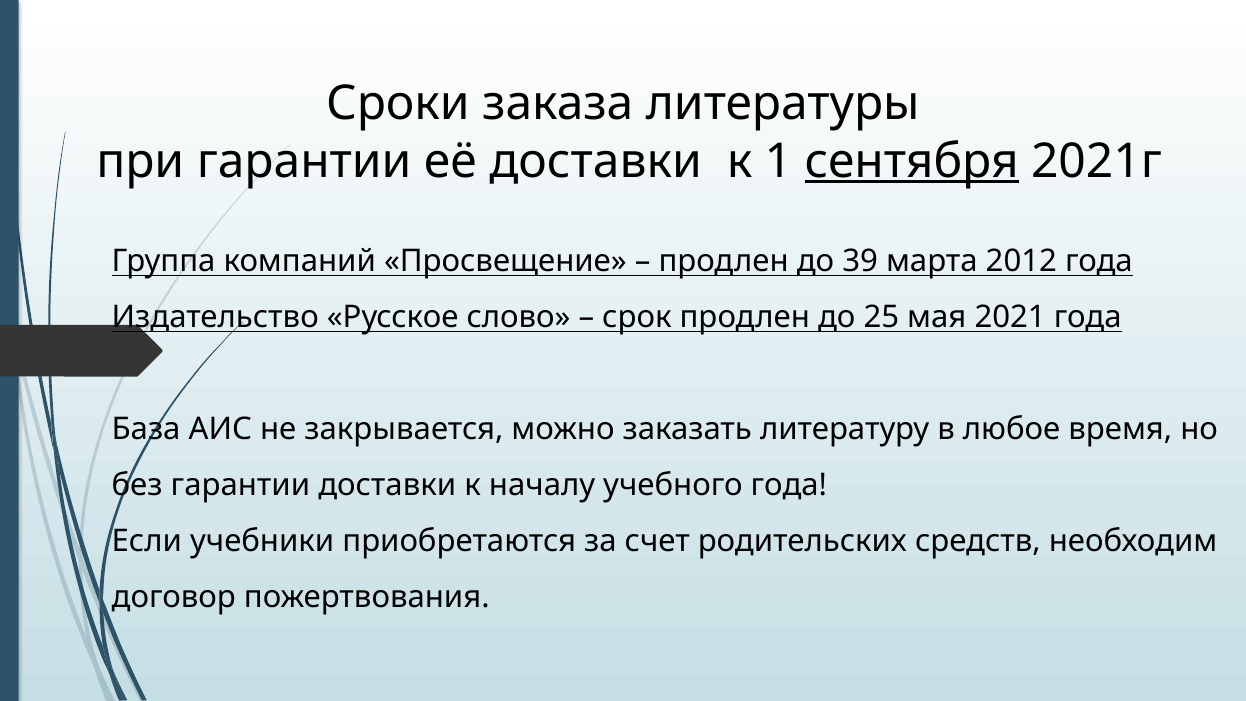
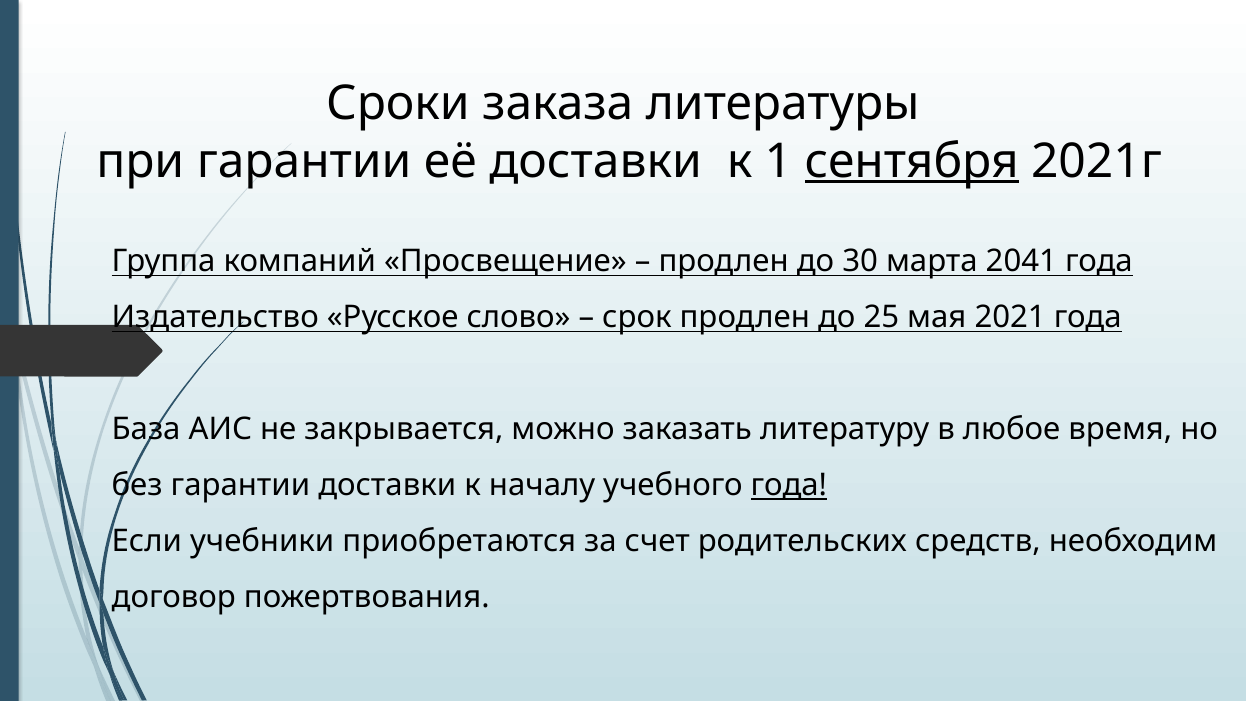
39: 39 -> 30
2012: 2012 -> 2041
года at (789, 485) underline: none -> present
